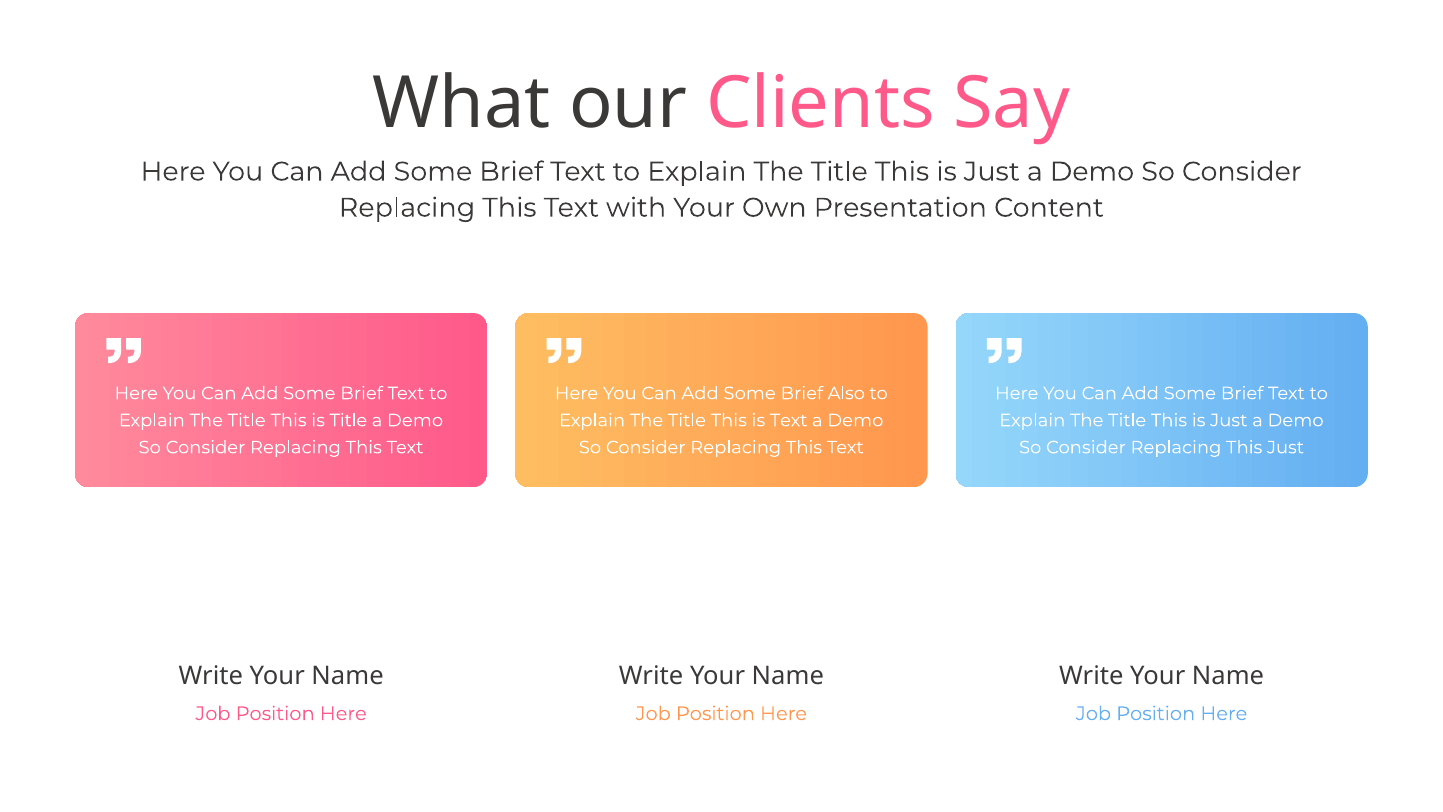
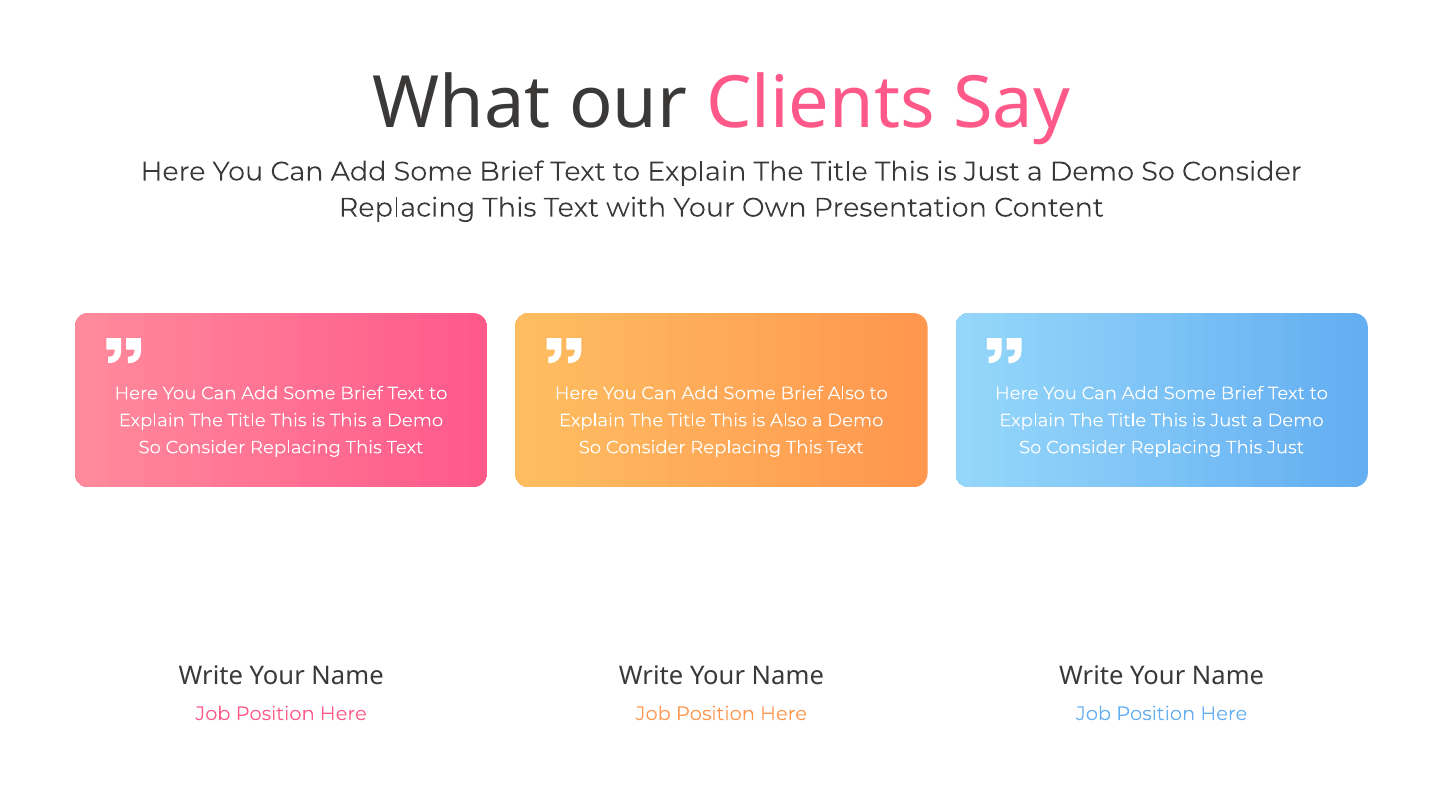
is Title: Title -> This
is Text: Text -> Also
